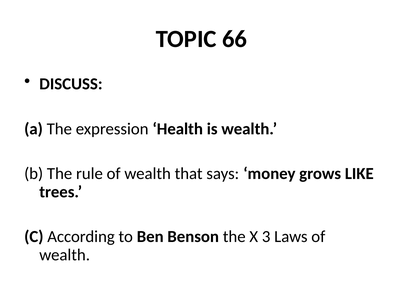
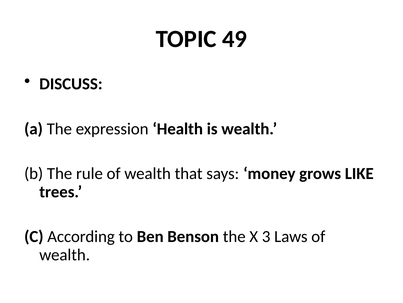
66: 66 -> 49
